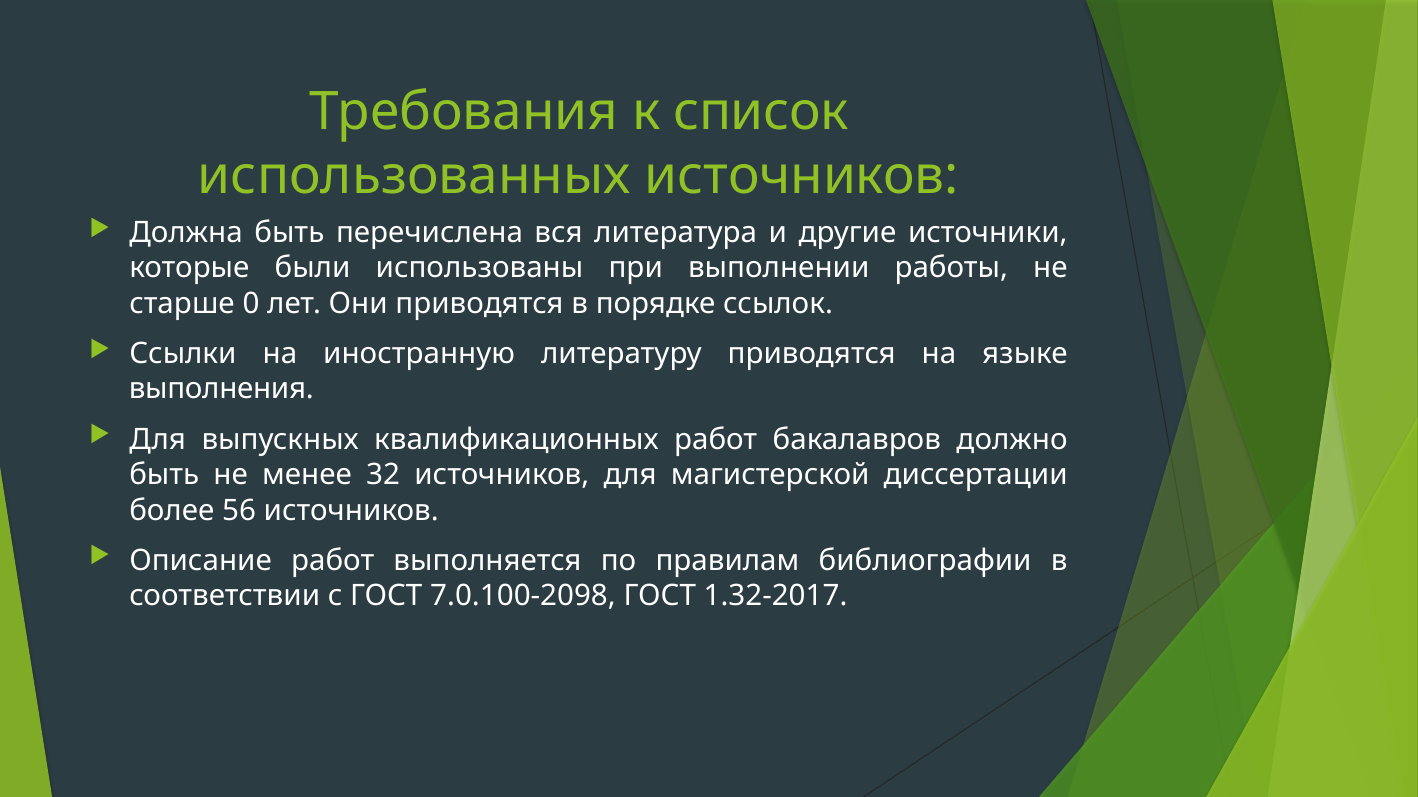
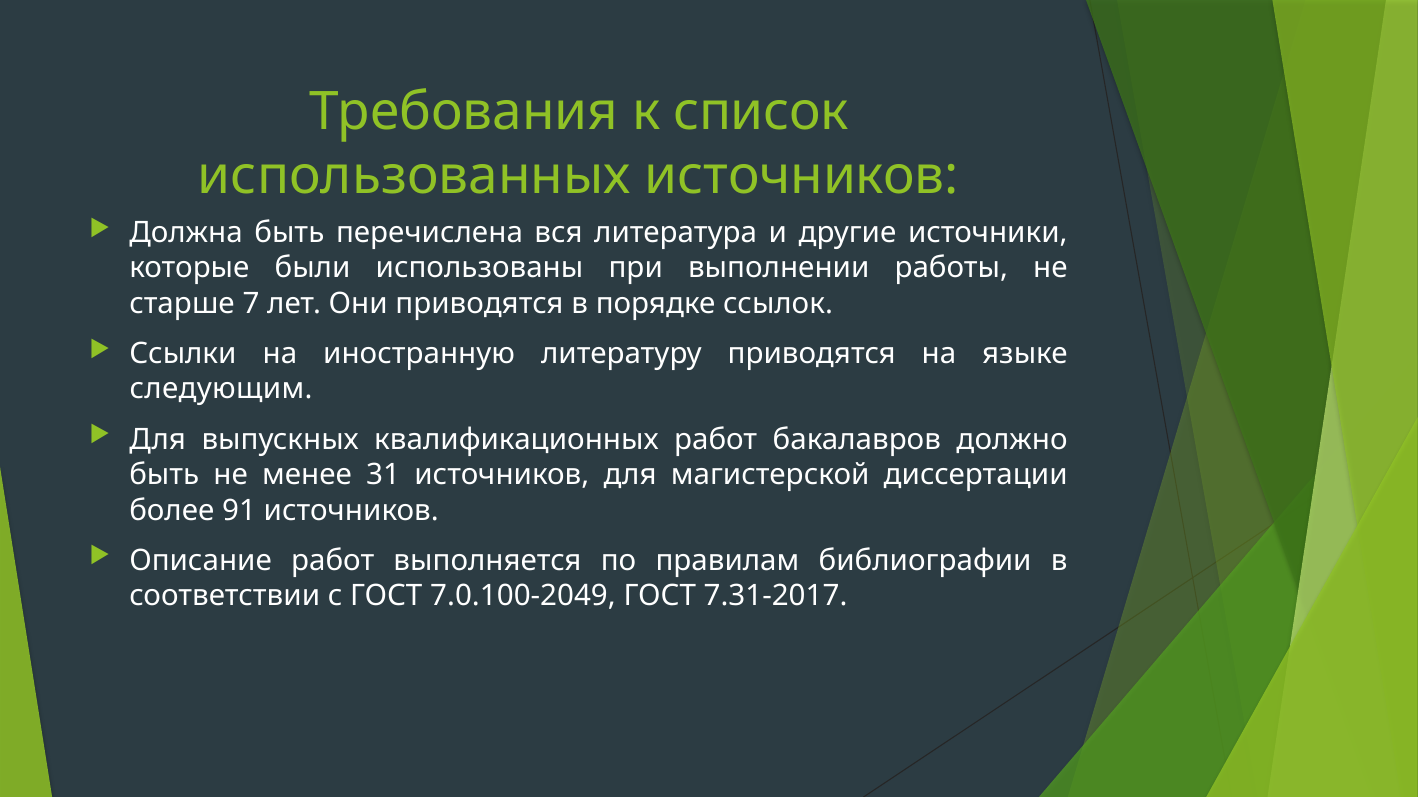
0: 0 -> 7
выполнения: выполнения -> следующим
32: 32 -> 31
56: 56 -> 91
7.0.100-2098: 7.0.100-2098 -> 7.0.100-2049
1.32-2017: 1.32-2017 -> 7.31-2017
